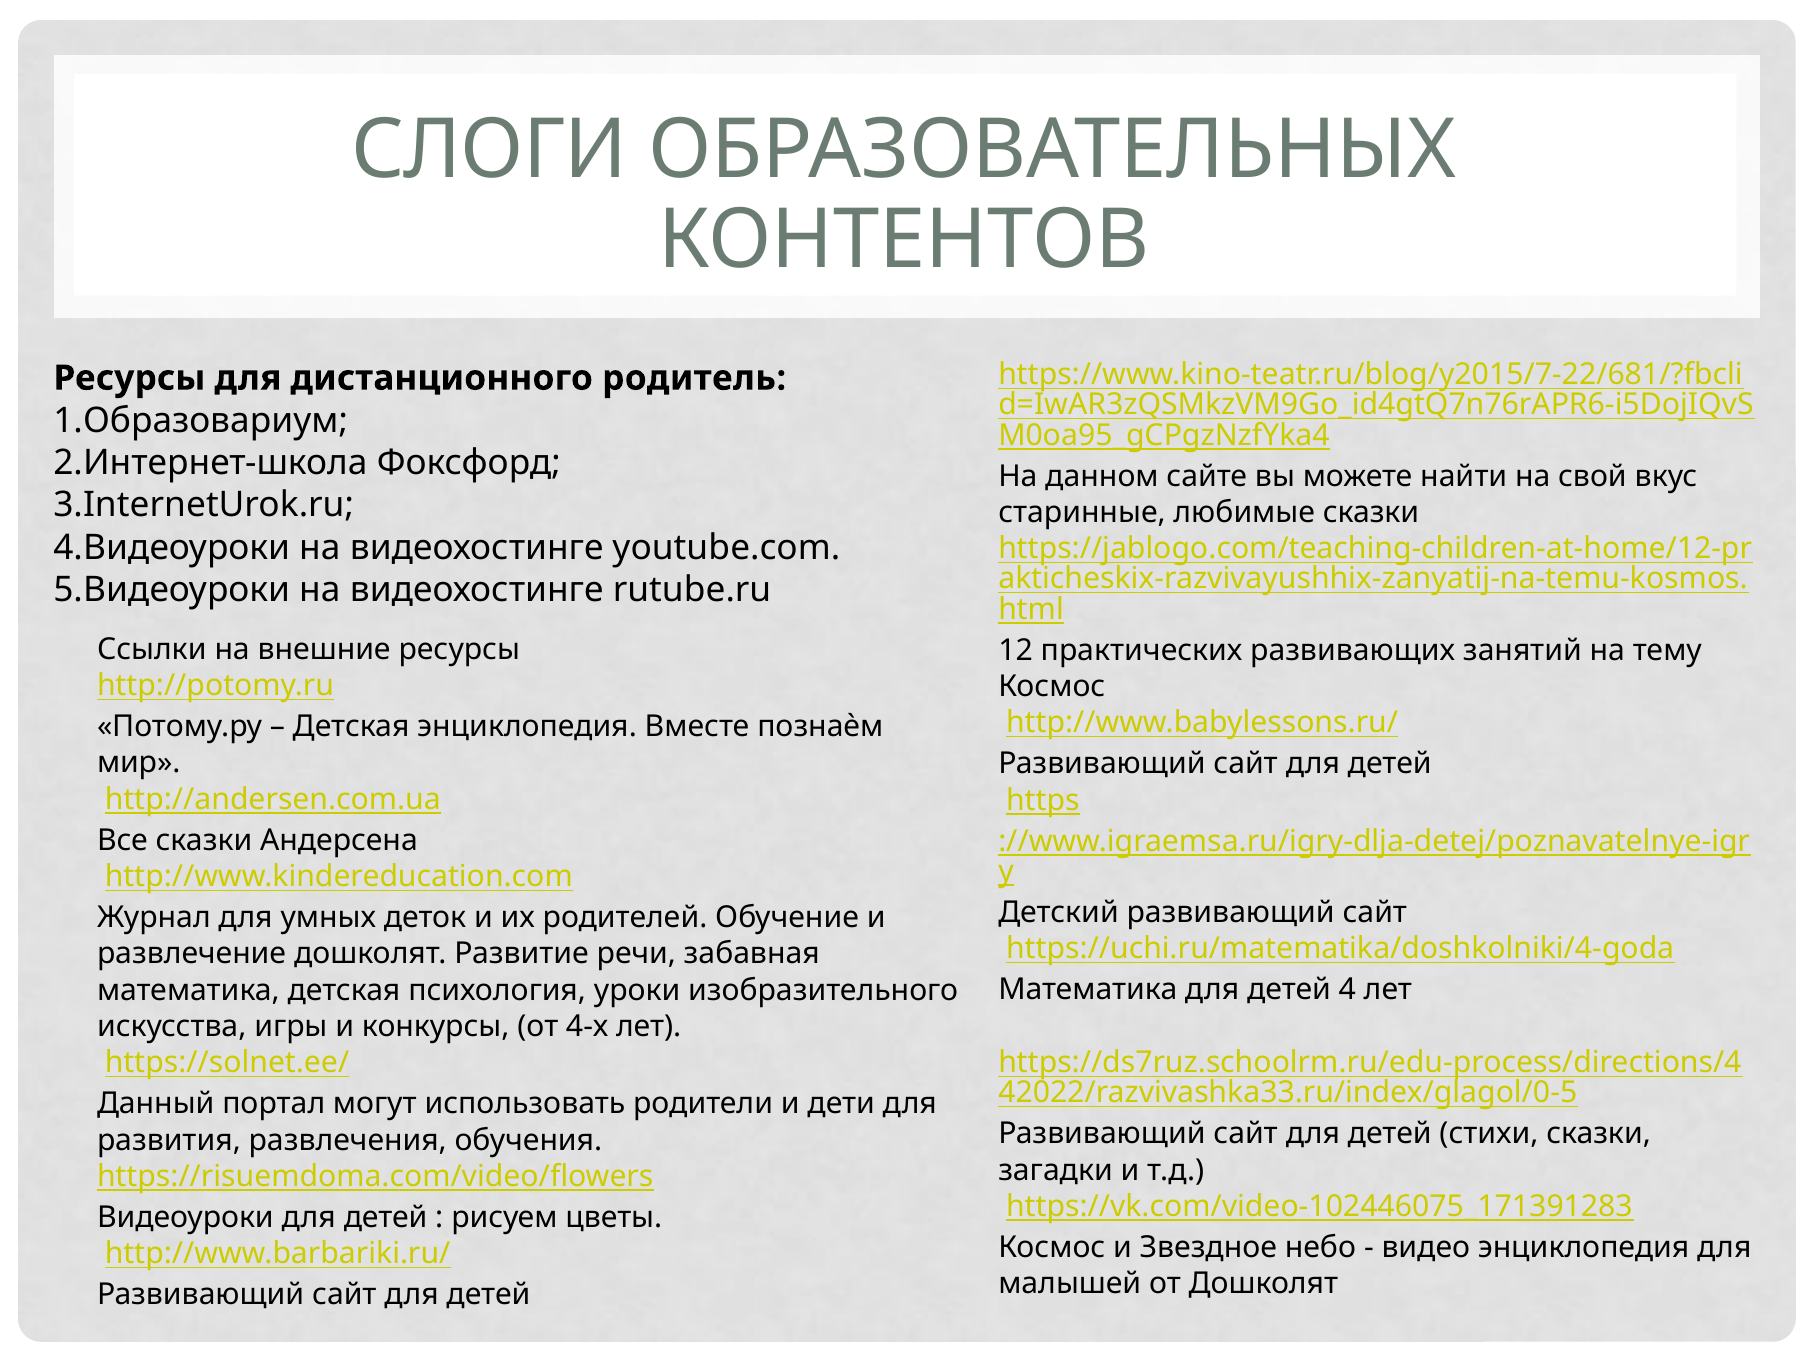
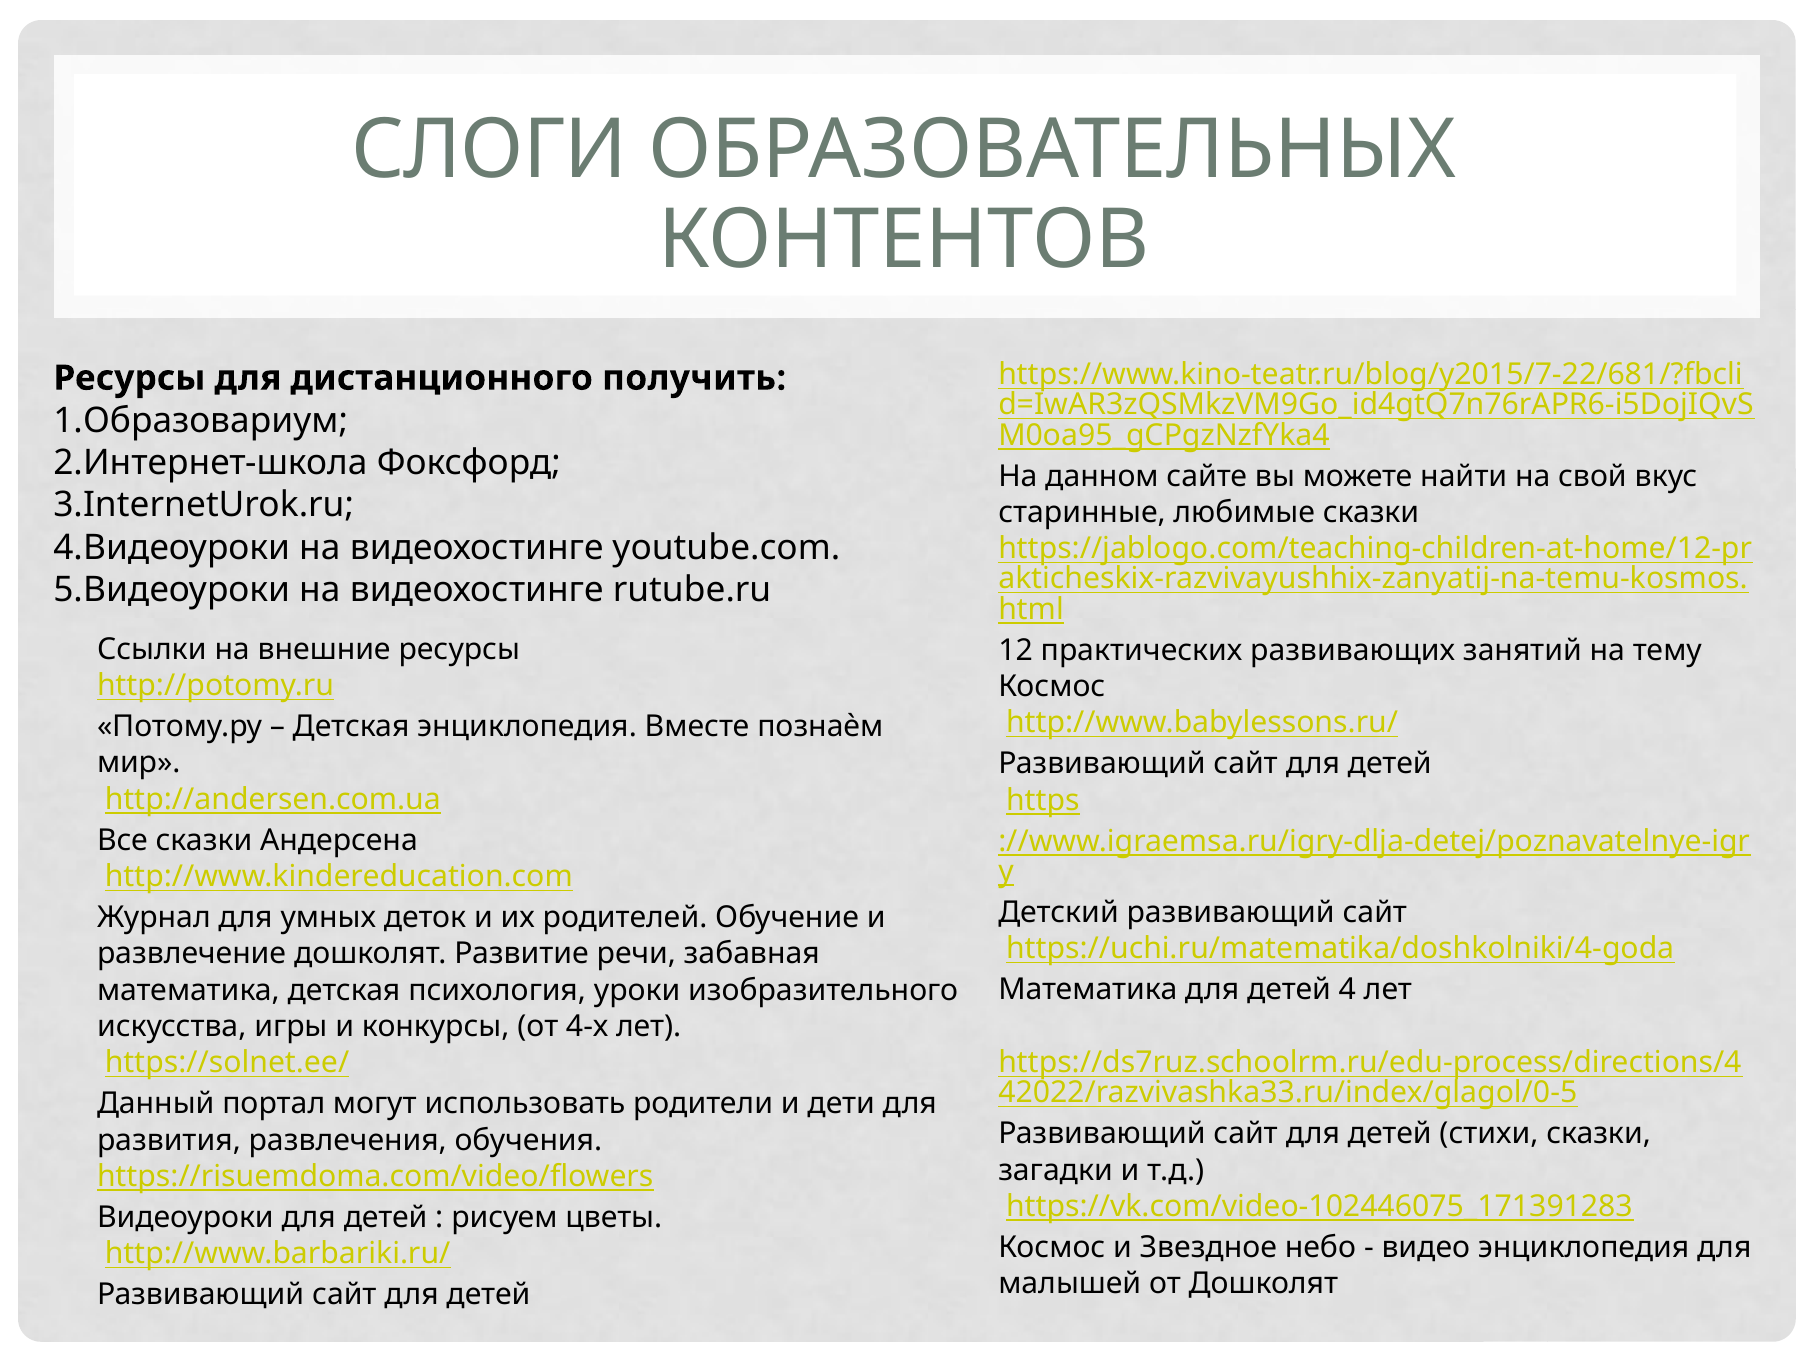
родитель: родитель -> получить
